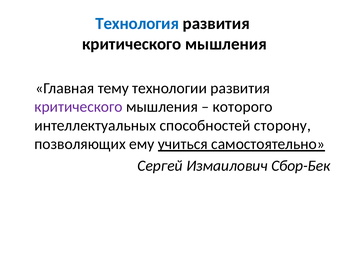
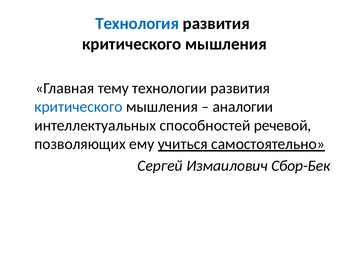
критического at (79, 107) colour: purple -> blue
которого: которого -> аналогии
сторону: сторону -> речевой
